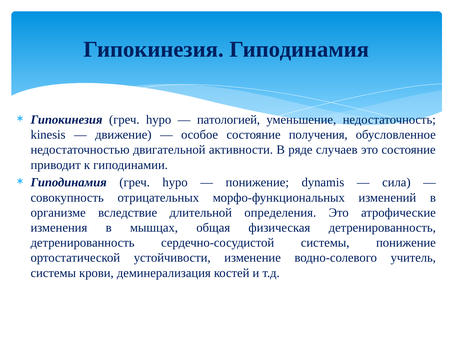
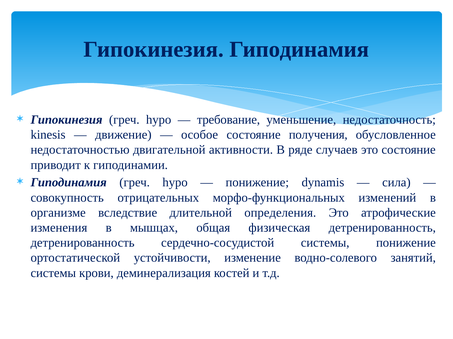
патологией: патологией -> требование
учитель: учитель -> занятий
